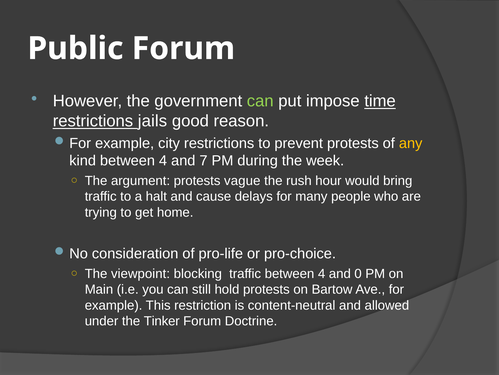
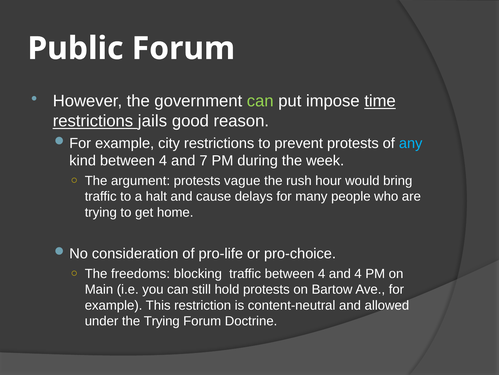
any colour: yellow -> light blue
viewpoint: viewpoint -> freedoms
and 0: 0 -> 4
the Tinker: Tinker -> Trying
